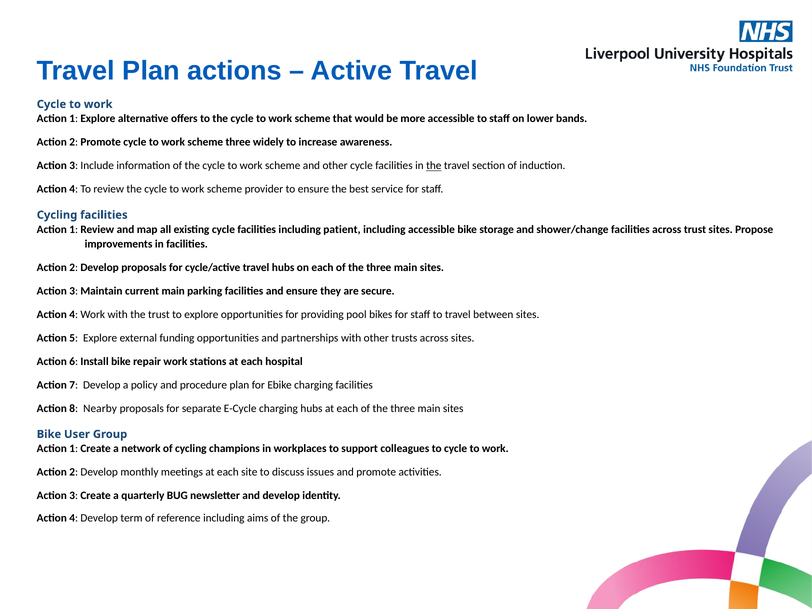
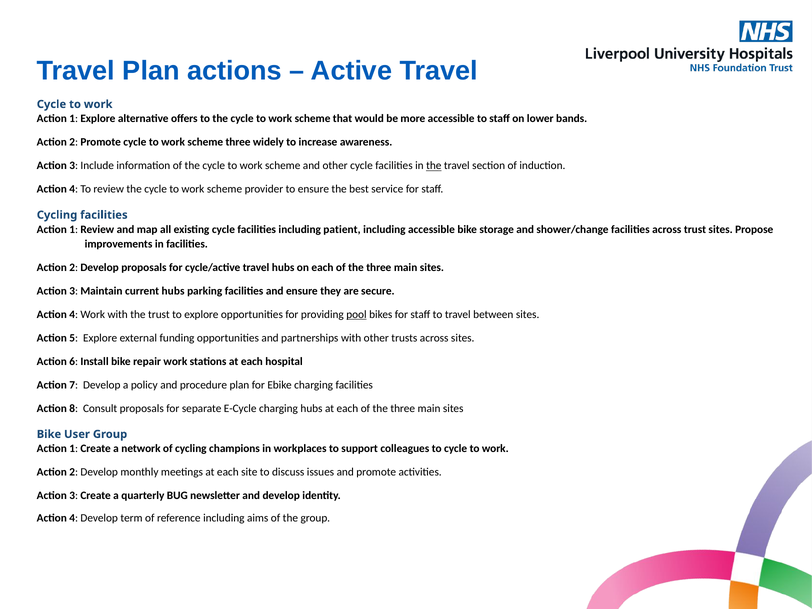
current main: main -> hubs
pool underline: none -> present
Nearby: Nearby -> Consult
